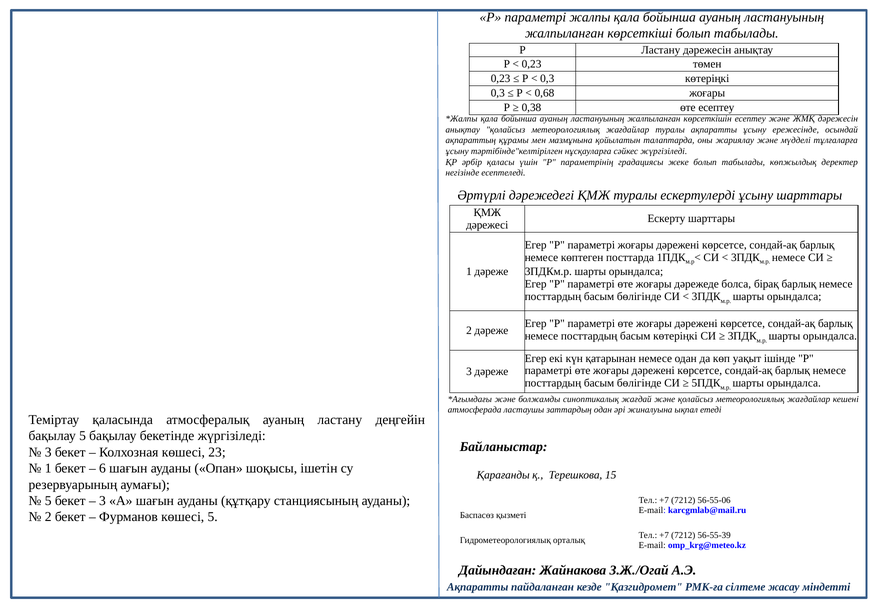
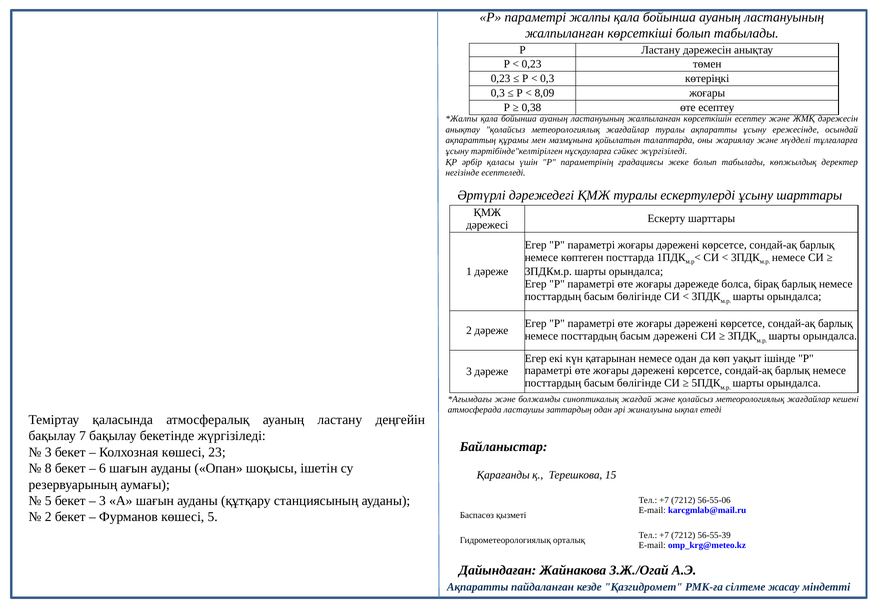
0,68: 0,68 -> 8,09
басым көтеріңкі: көтеріңкі -> дәрежені
бақылау 5: 5 -> 7
1 at (48, 468): 1 -> 8
